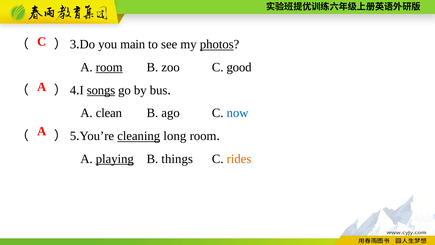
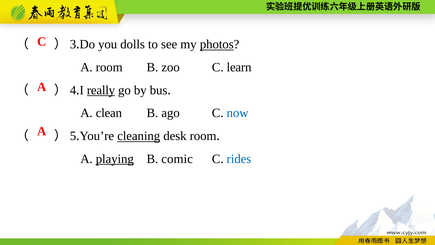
main: main -> dolls
room at (109, 67) underline: present -> none
good: good -> learn
songs: songs -> really
long: long -> desk
things: things -> comic
rides colour: orange -> blue
